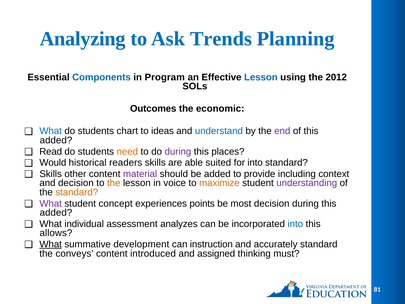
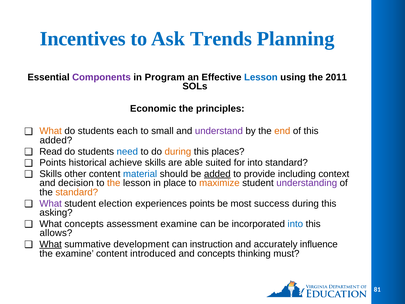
Analyzing: Analyzing -> Incentives
Components colour: blue -> purple
2012: 2012 -> 2011
Outcomes: Outcomes -> Economic
economic: economic -> principles
What at (51, 131) colour: blue -> orange
chart: chart -> each
ideas: ideas -> small
understand colour: blue -> purple
end colour: purple -> orange
need colour: orange -> blue
during at (178, 151) colour: purple -> orange
Would at (53, 163): Would -> Points
readers: readers -> achieve
material colour: purple -> blue
added at (217, 174) underline: none -> present
voice: voice -> place
concept: concept -> election
most decision: decision -> success
added at (56, 213): added -> asking
What individual: individual -> concepts
assessment analyzes: analyzes -> examine
accurately standard: standard -> influence
the conveys: conveys -> examine
and assigned: assigned -> concepts
